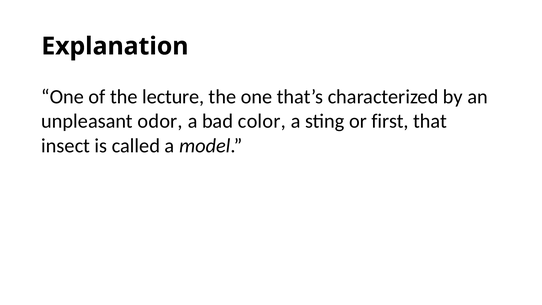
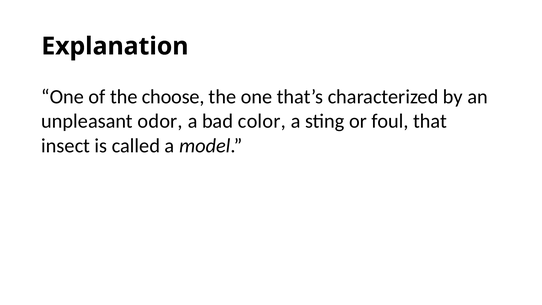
lecture: lecture -> choose
first: first -> foul
